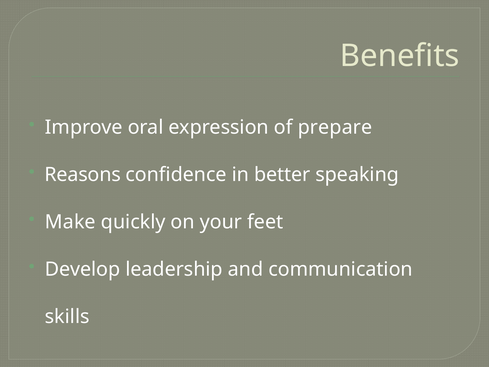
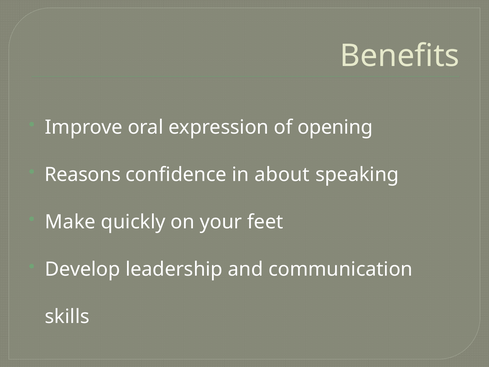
prepare: prepare -> opening
better: better -> about
